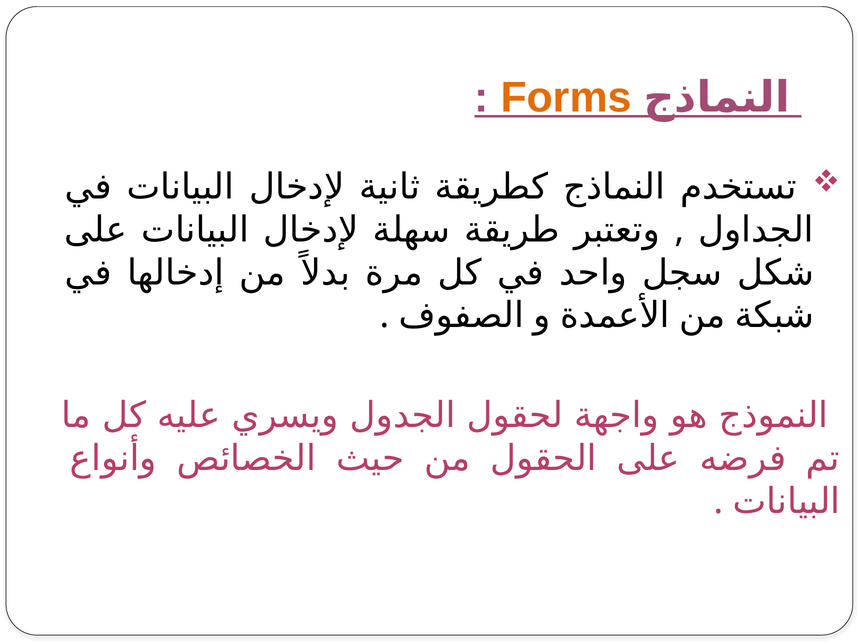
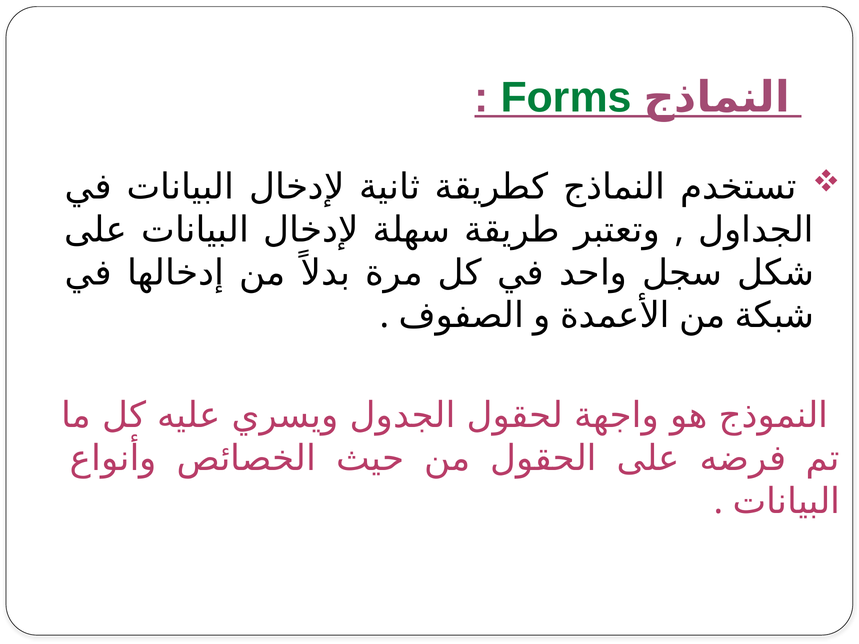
Forms colour: orange -> green
